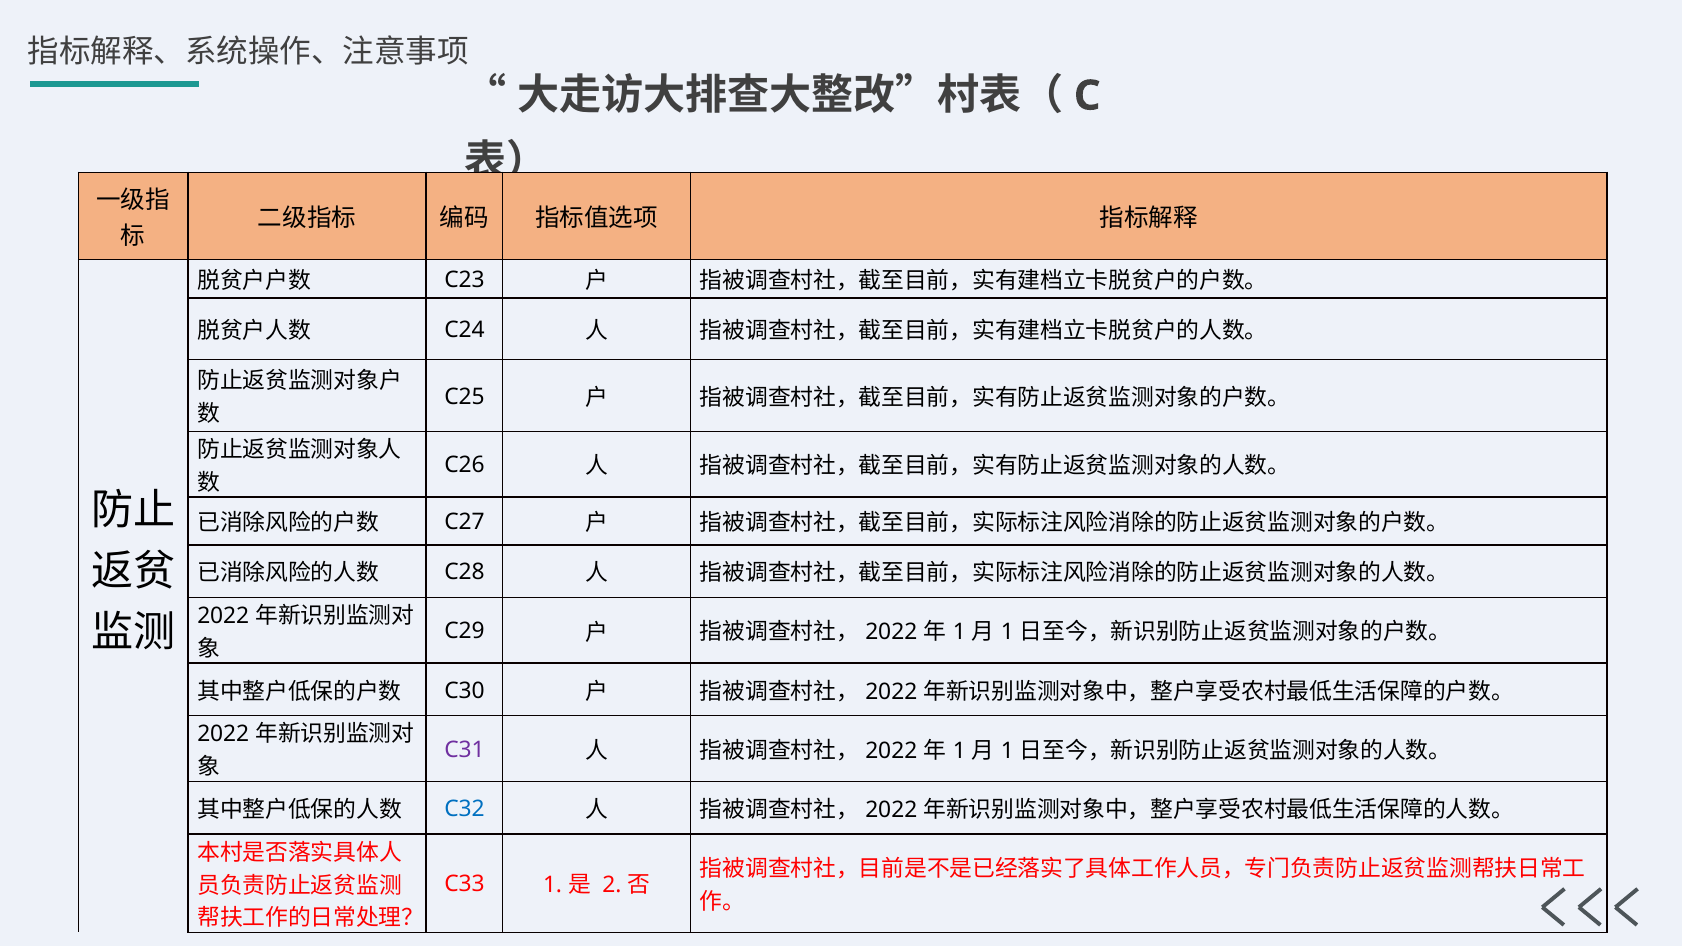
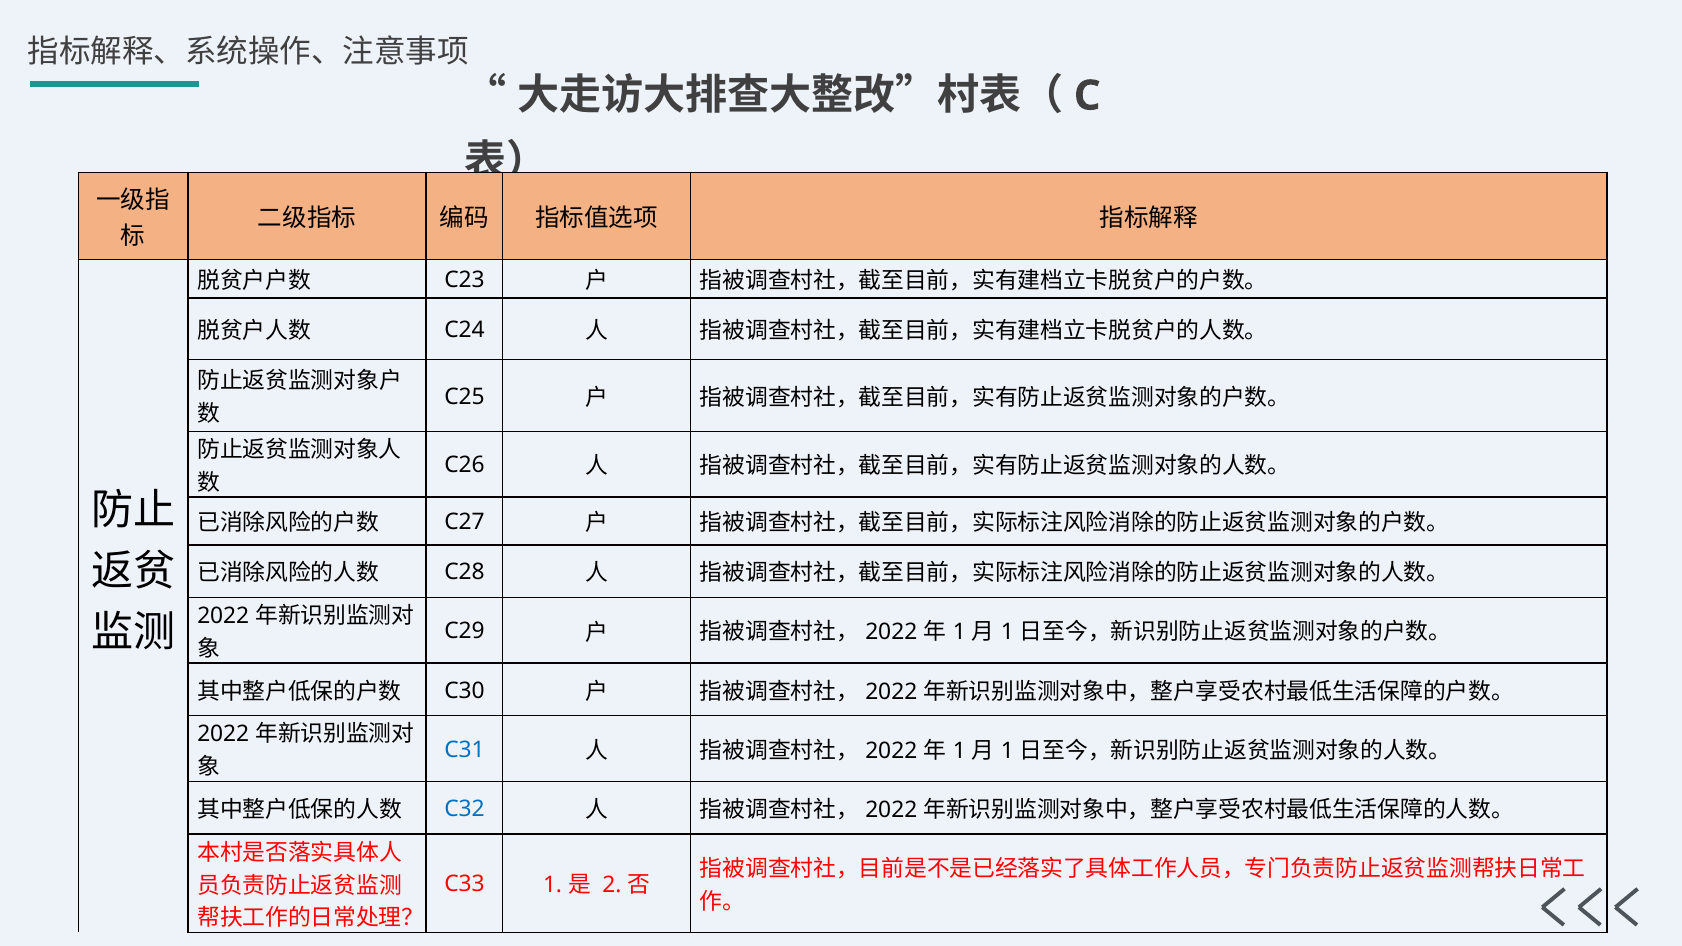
C31 colour: purple -> blue
